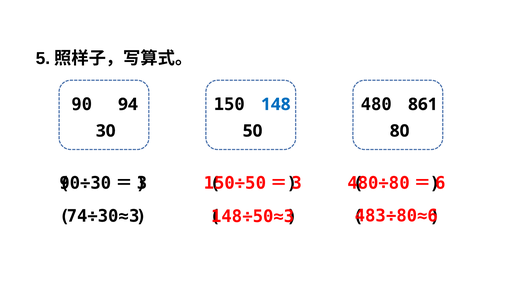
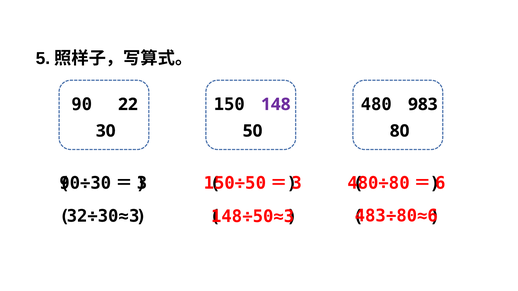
94: 94 -> 22
148 colour: blue -> purple
861: 861 -> 983
74÷30≈3: 74÷30≈3 -> 32÷30≈3
